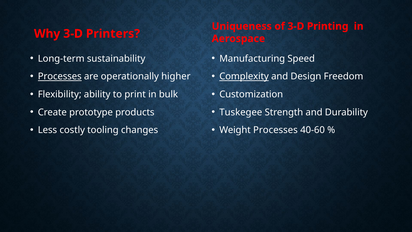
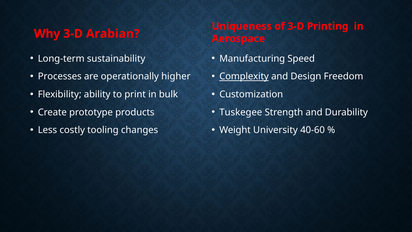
Printers: Printers -> Arabian
Processes at (60, 76) underline: present -> none
Weight Processes: Processes -> University
